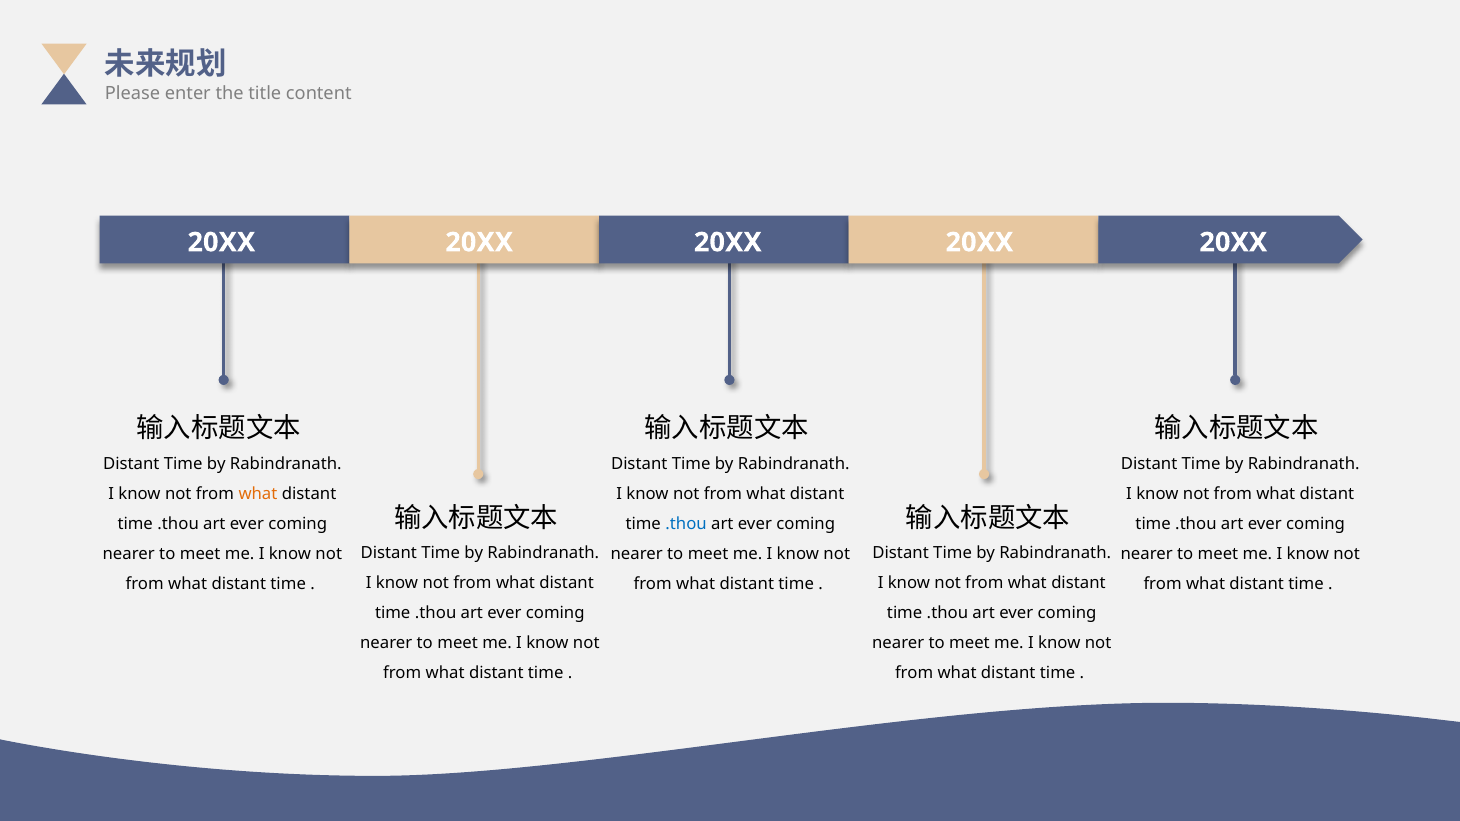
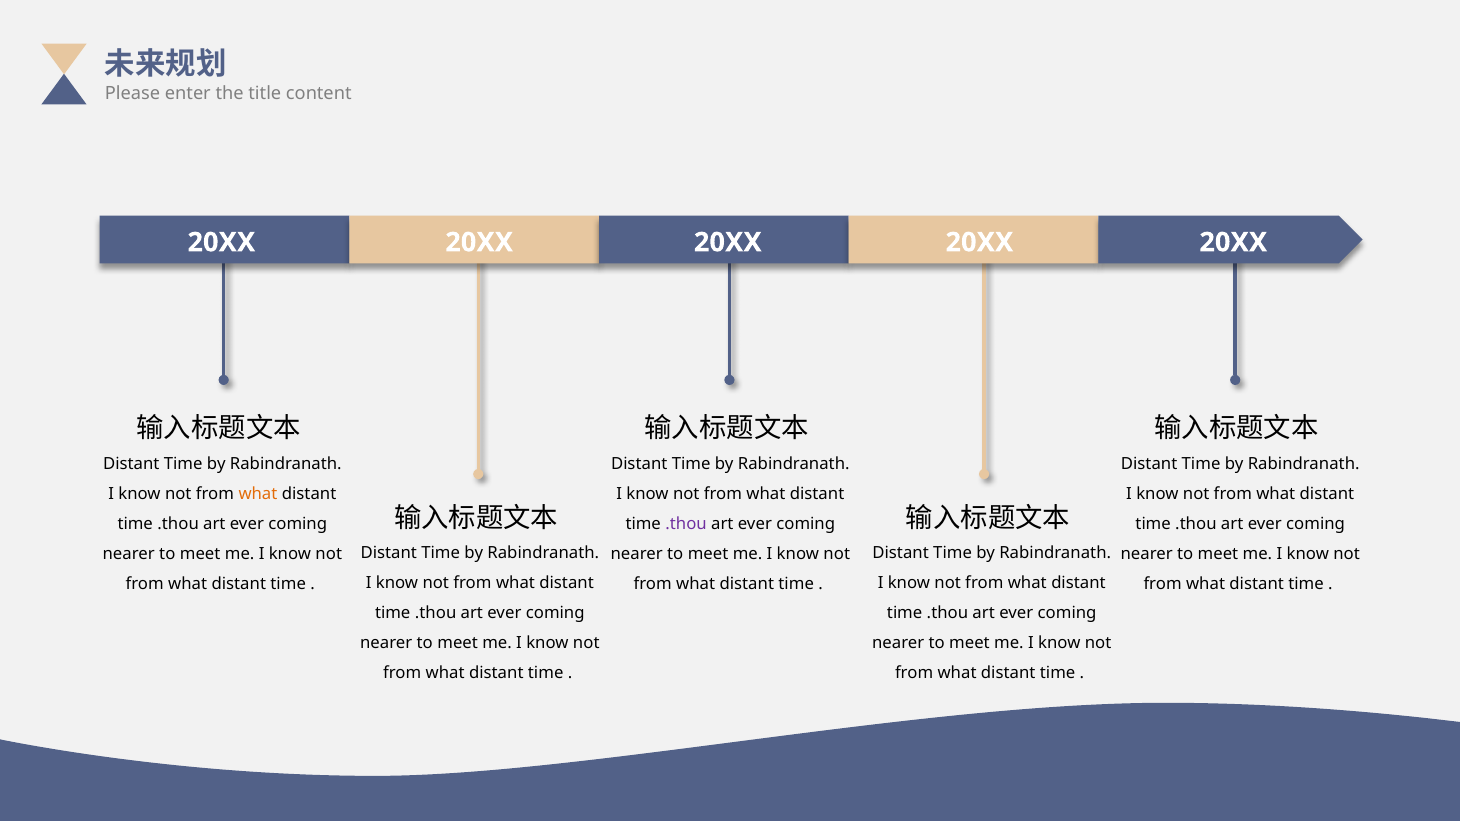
.thou at (686, 524) colour: blue -> purple
